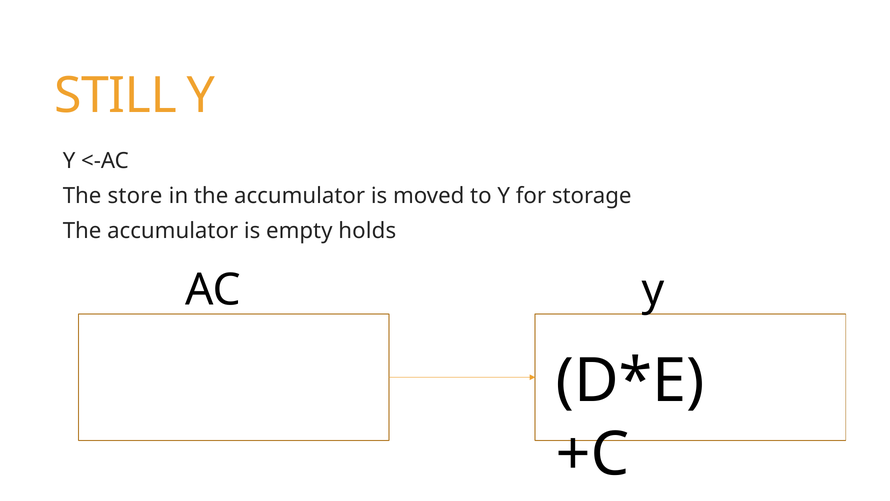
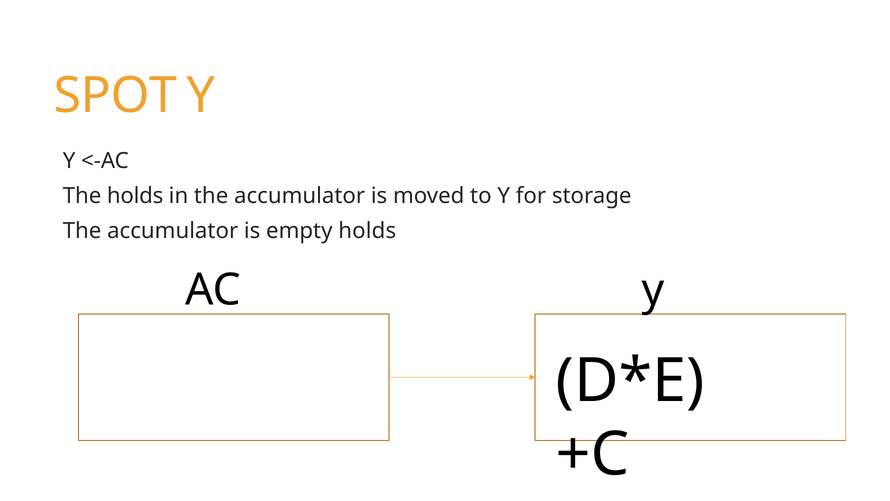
STILL: STILL -> SPOT
The store: store -> holds
